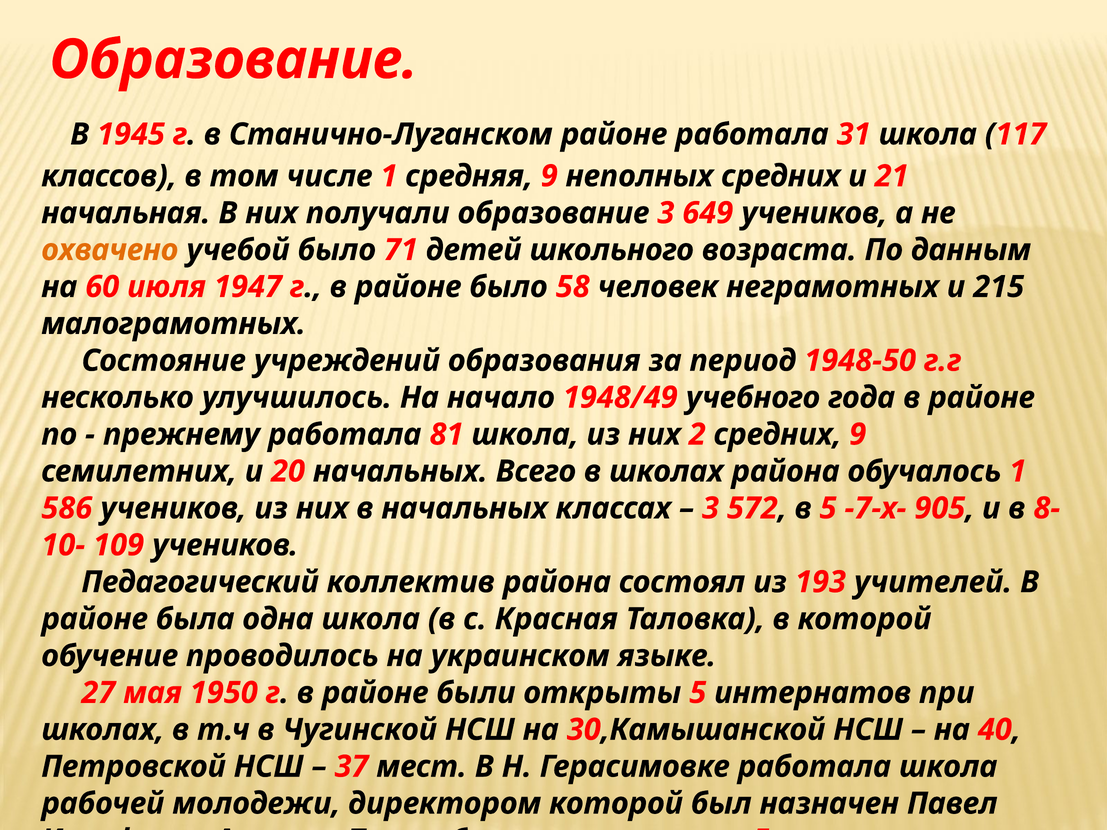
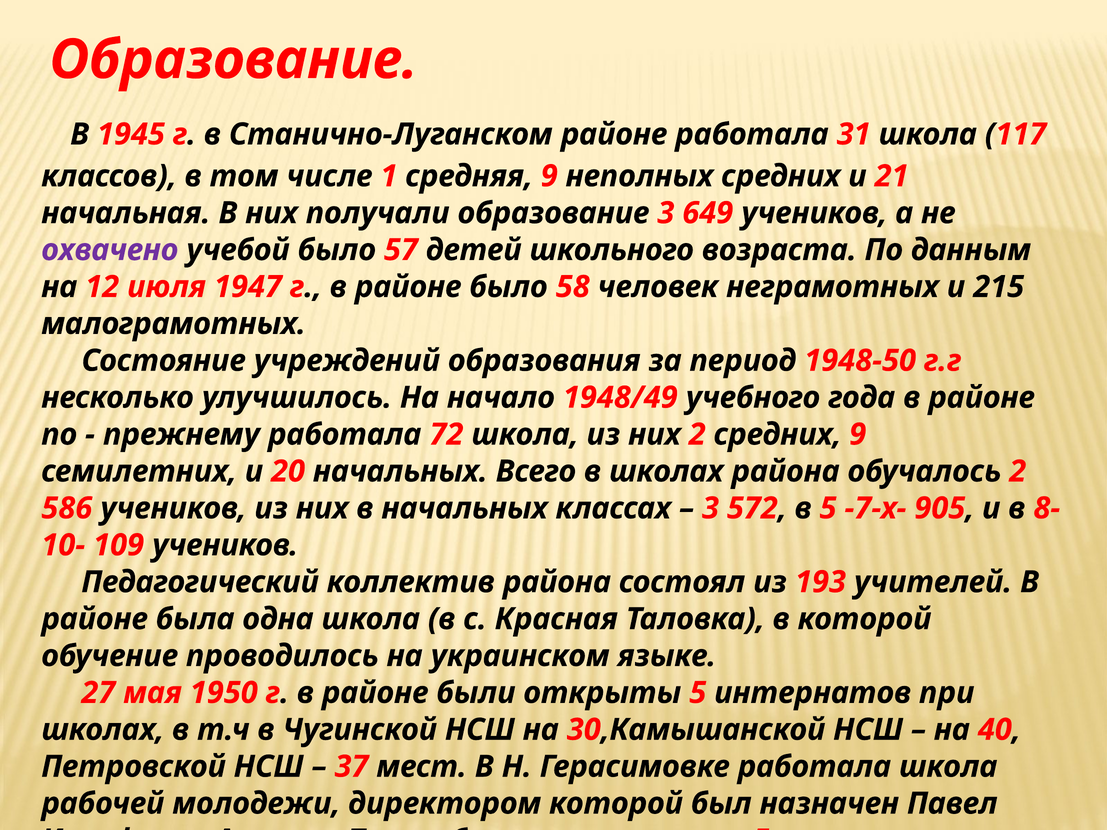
охвачено colour: orange -> purple
71: 71 -> 57
на 60: 60 -> 12
81: 81 -> 72
обучалось 1: 1 -> 2
